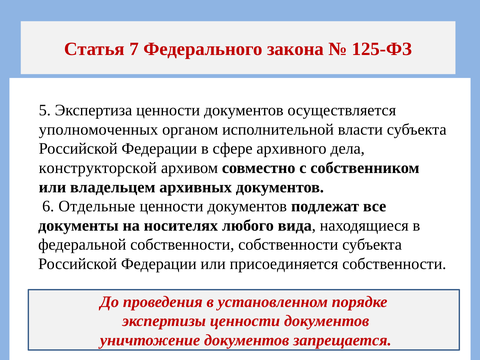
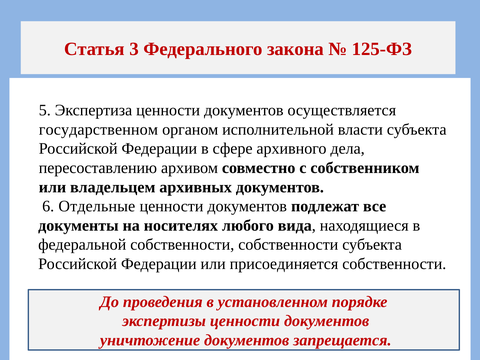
7: 7 -> 3
уполномоченных: уполномоченных -> государственном
конструкторской: конструкторской -> пересоставлению
